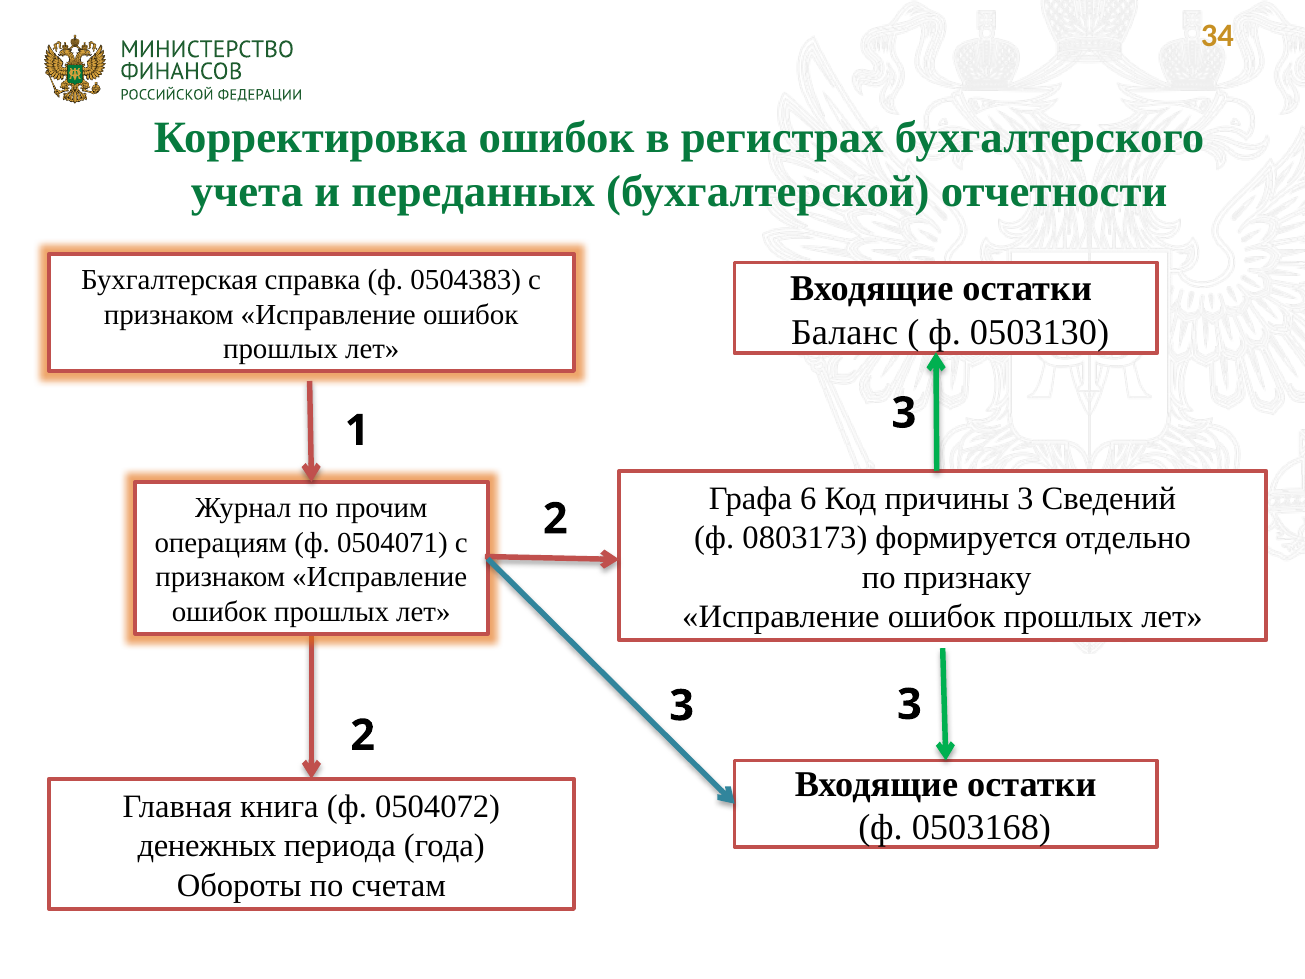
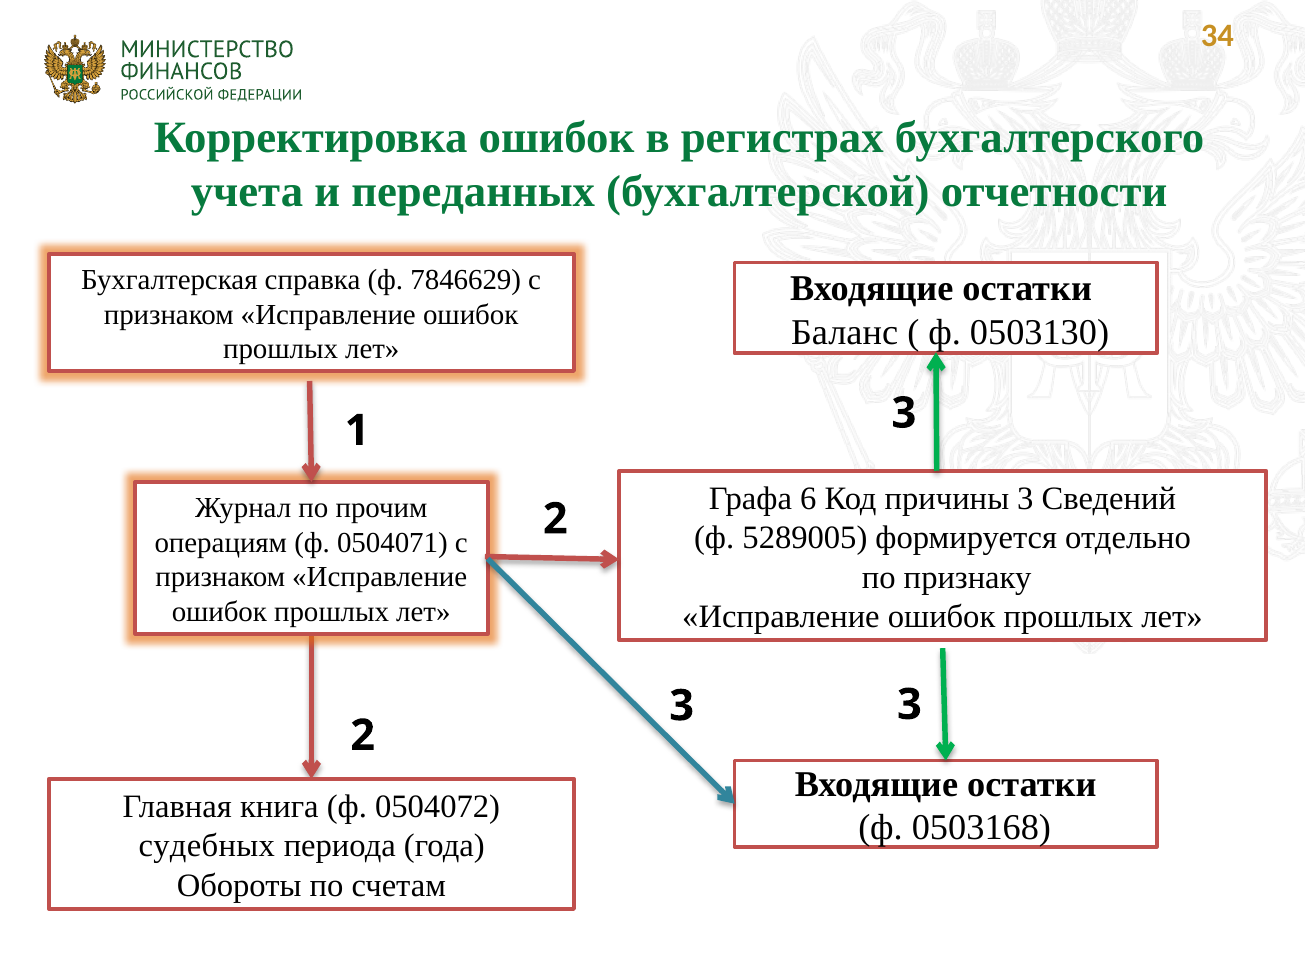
0504383: 0504383 -> 7846629
0803173: 0803173 -> 5289005
денежных: денежных -> судебных
